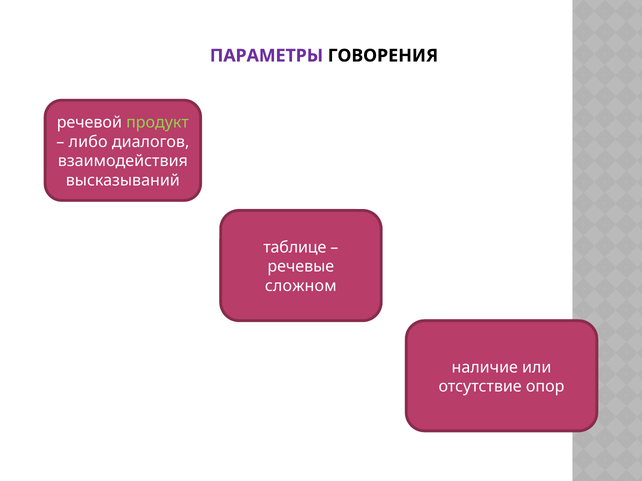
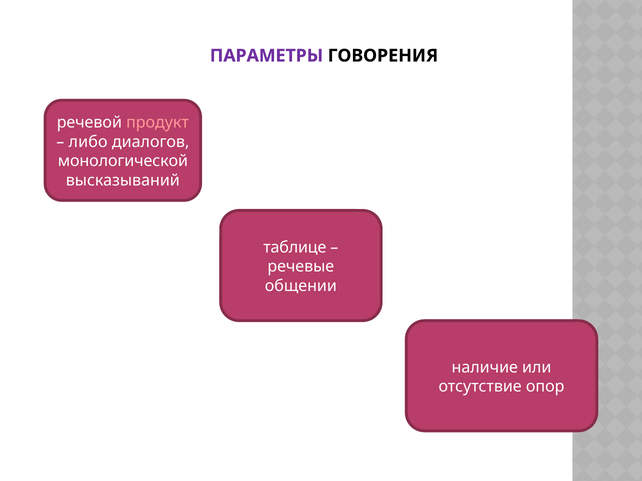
продукт colour: light green -> pink
взаимодействия: взаимодействия -> монологической
сложном: сложном -> общении
